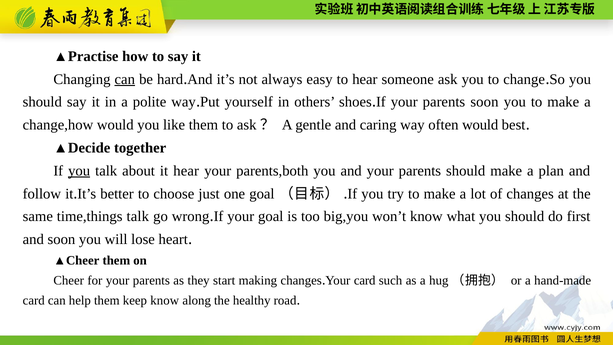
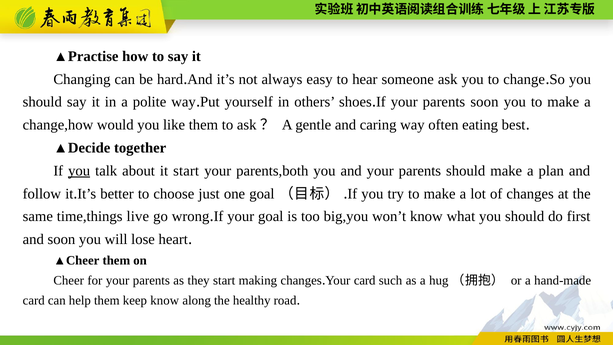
can at (125, 79) underline: present -> none
often would: would -> eating
it hear: hear -> start
time,things talk: talk -> live
